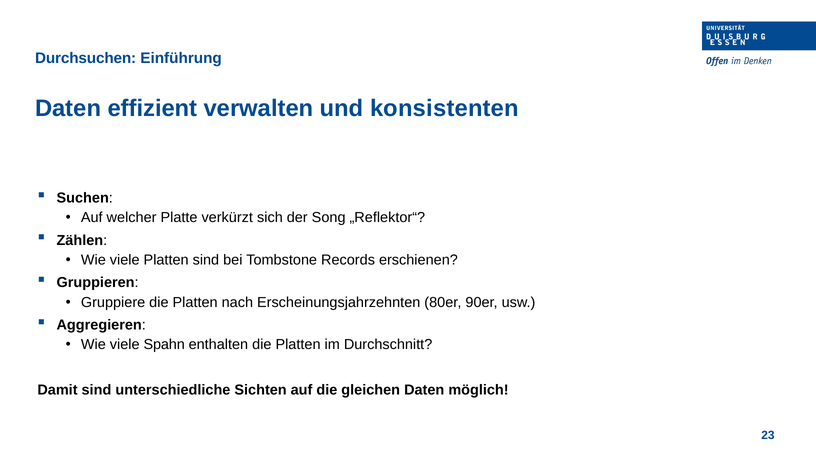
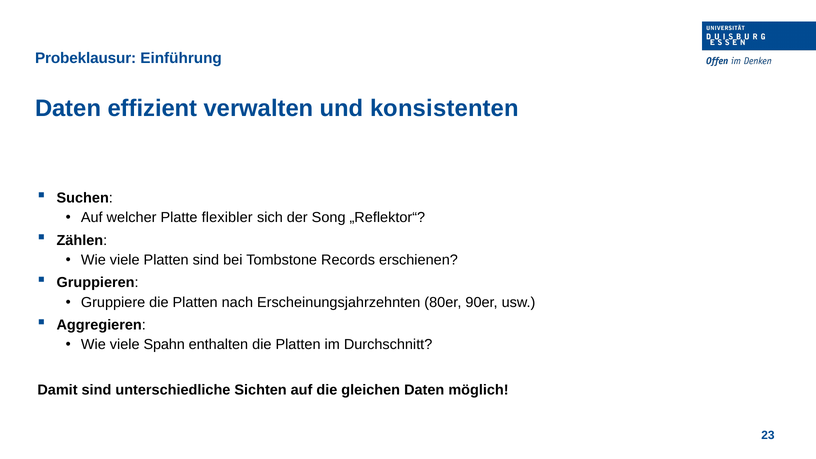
Durchsuchen: Durchsuchen -> Probeklausur
verkürzt: verkürzt -> flexibler
